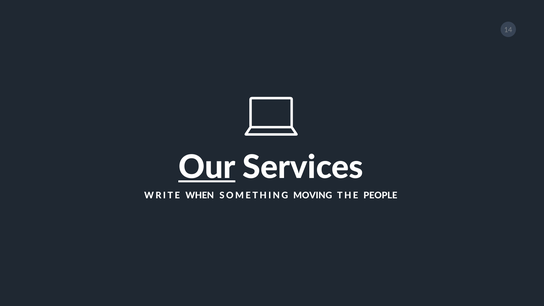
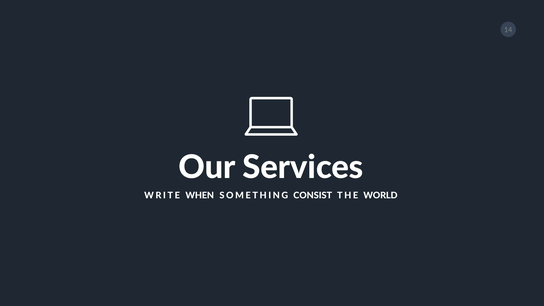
Our underline: present -> none
MOVING: MOVING -> CONSIST
PEOPLE: PEOPLE -> WORLD
